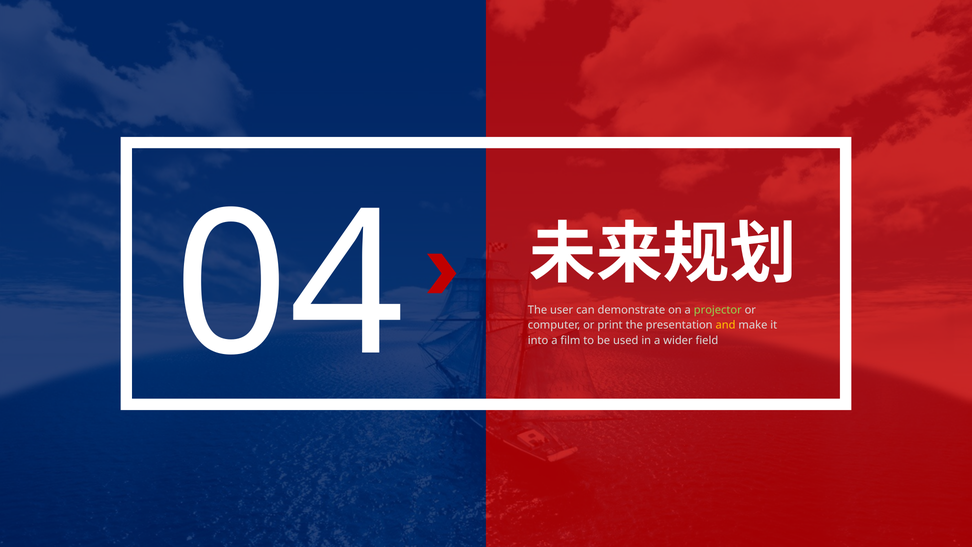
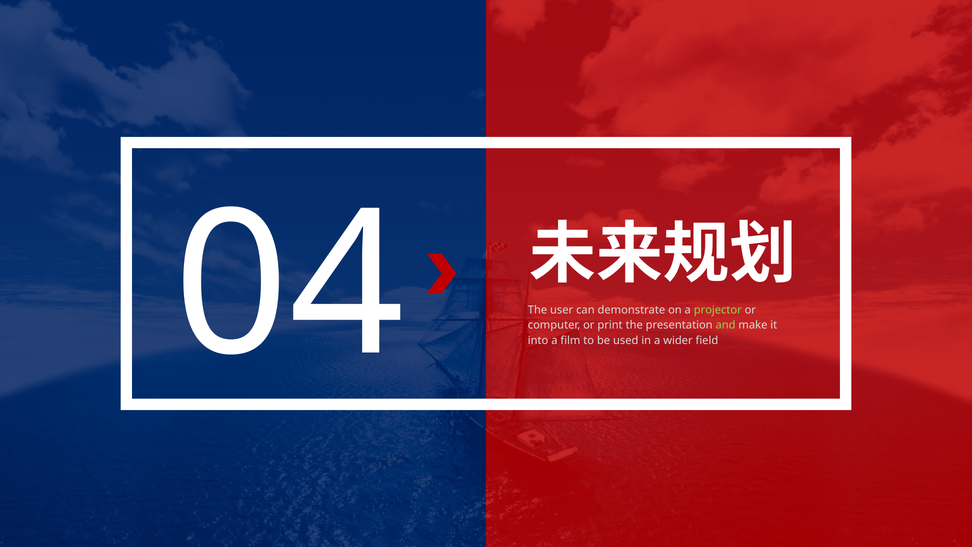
and colour: yellow -> light green
